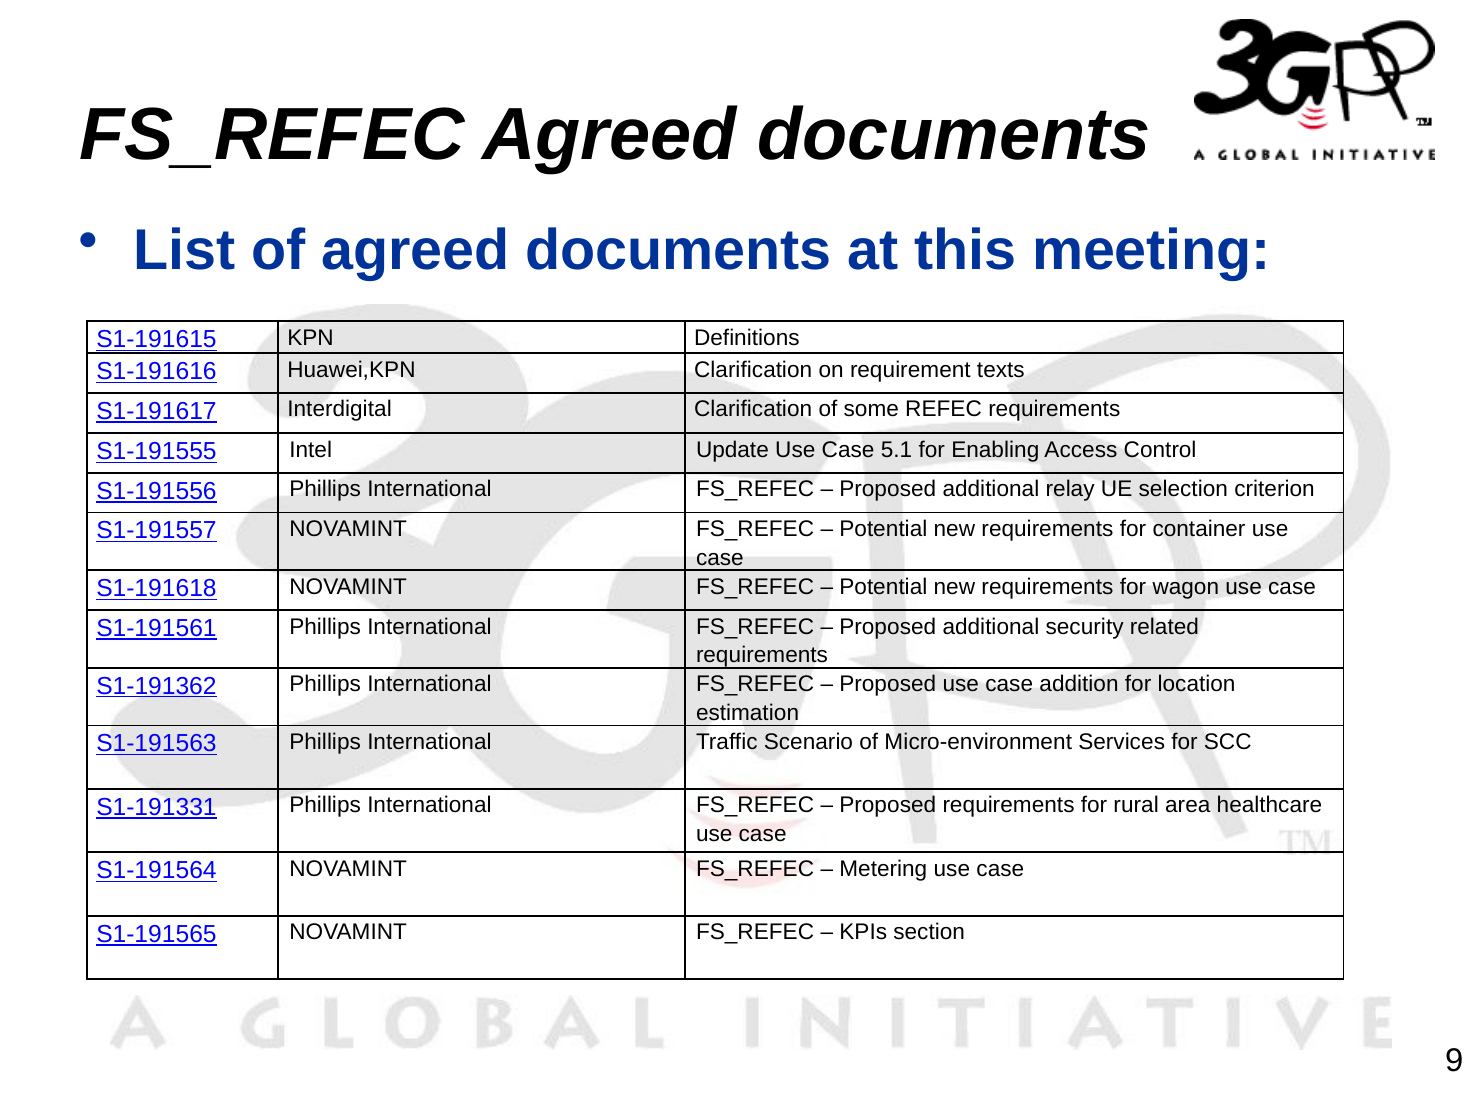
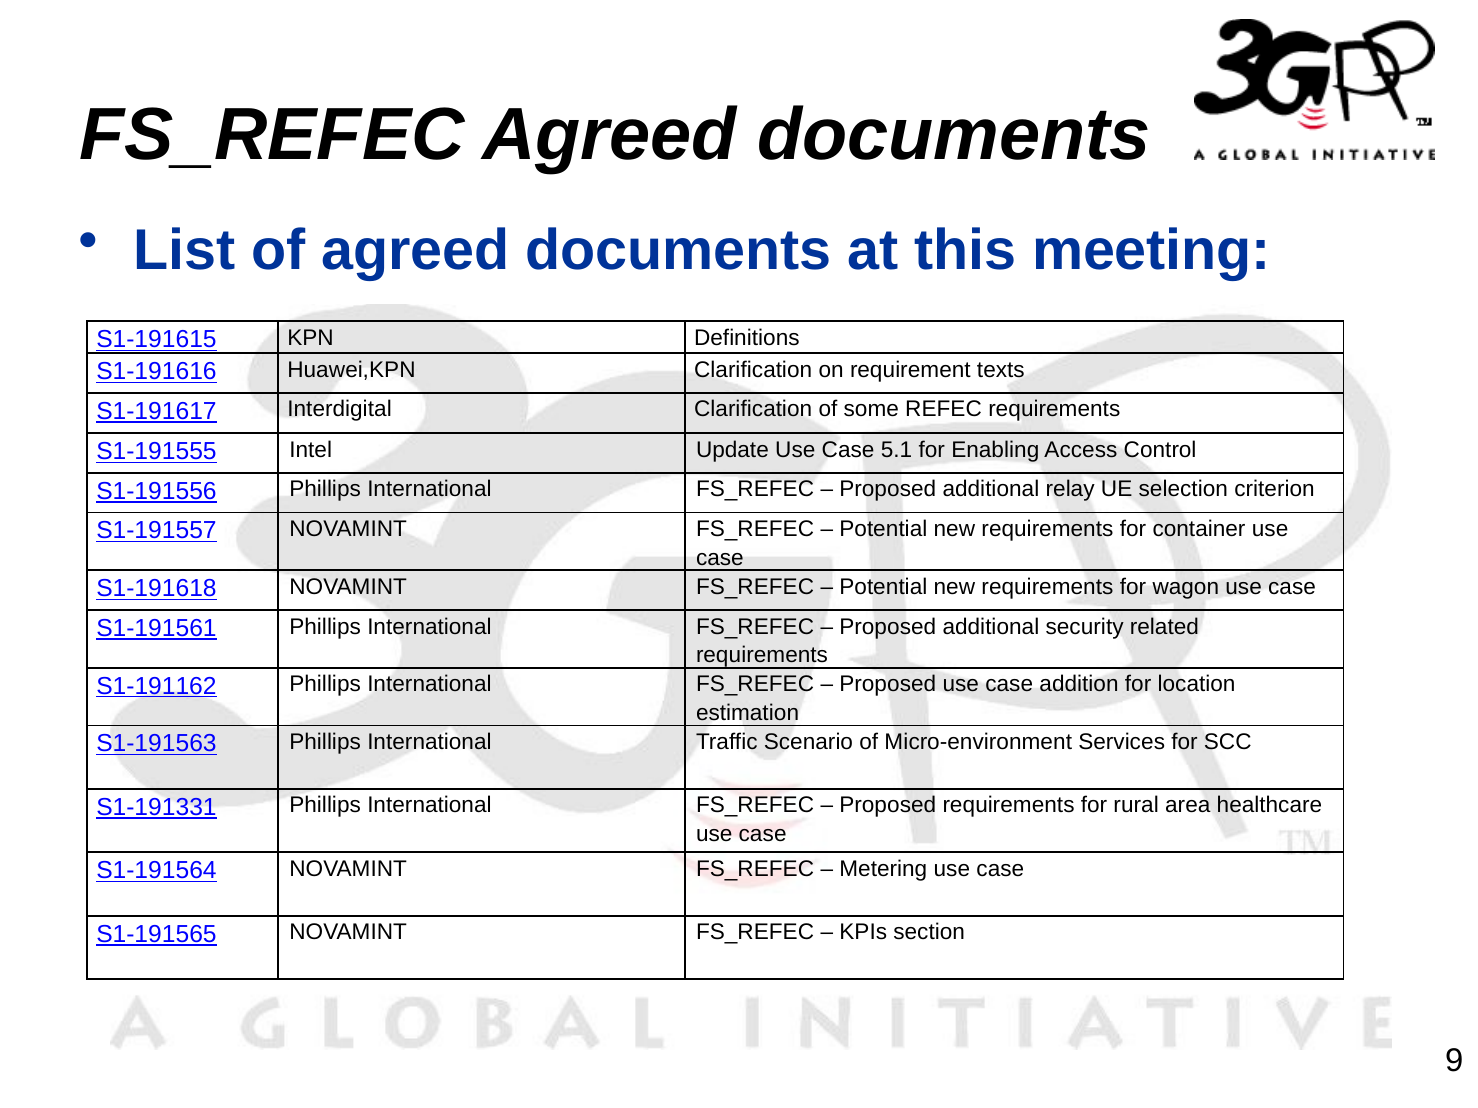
S1-191362: S1-191362 -> S1-191162
